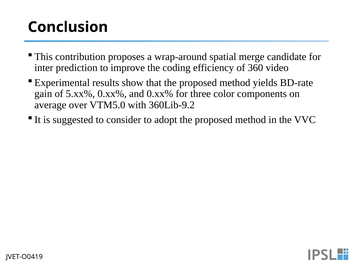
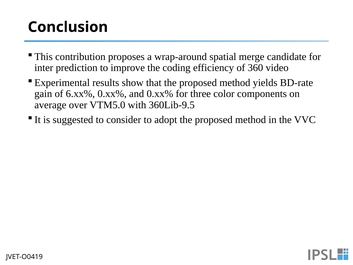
5.xx%: 5.xx% -> 6.xx%
360Lib-9.2: 360Lib-9.2 -> 360Lib-9.5
